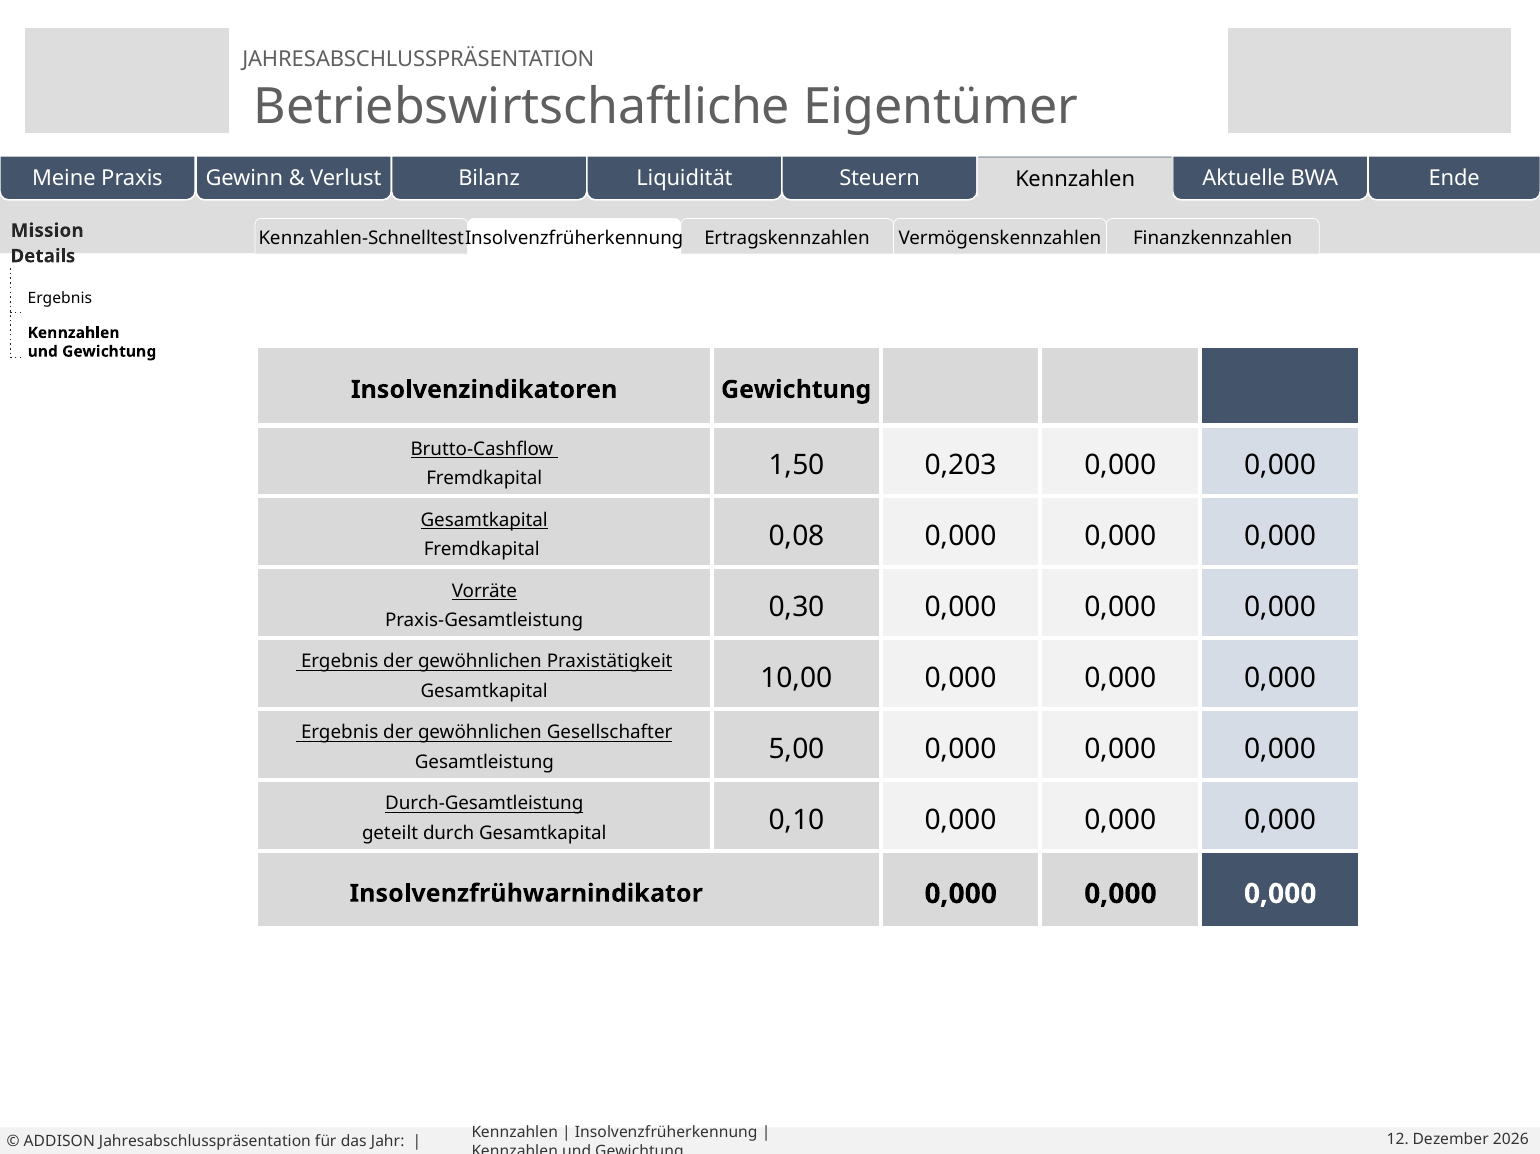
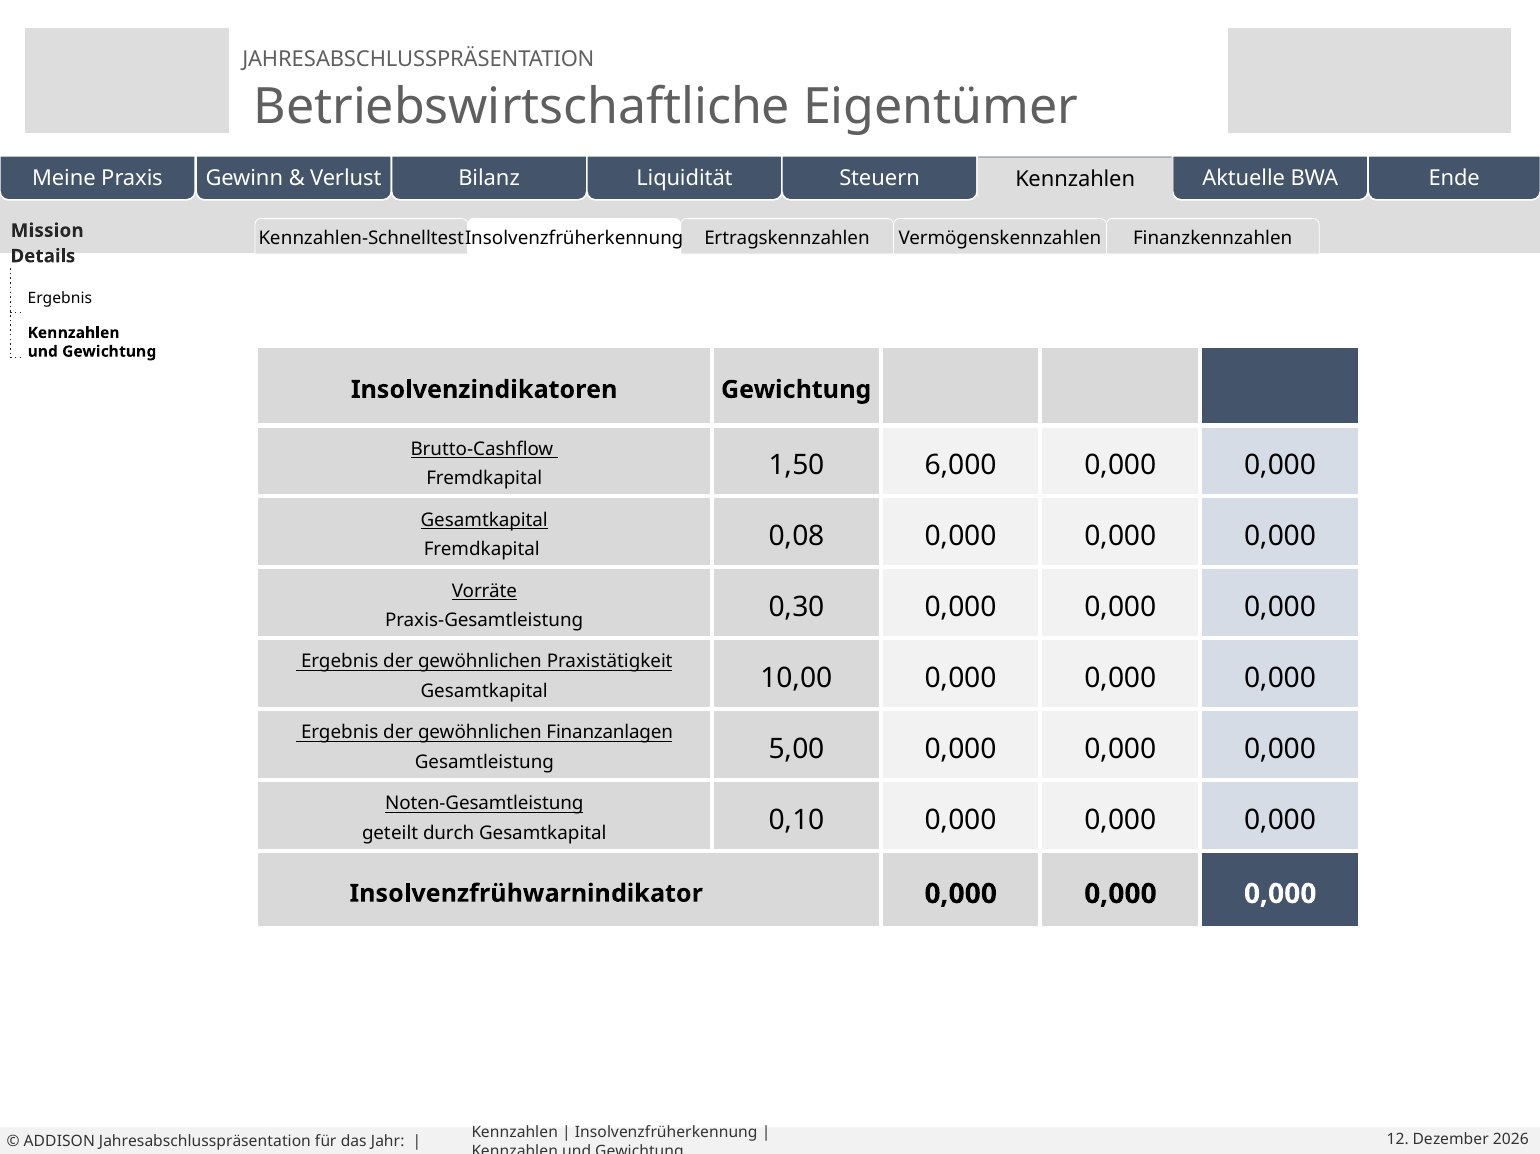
0,203: 0,203 -> 6,000
Gesellschafter: Gesellschafter -> Finanzanlagen
Durch-Gesamtleistung: Durch-Gesamtleistung -> Noten-Gesamtleistung
